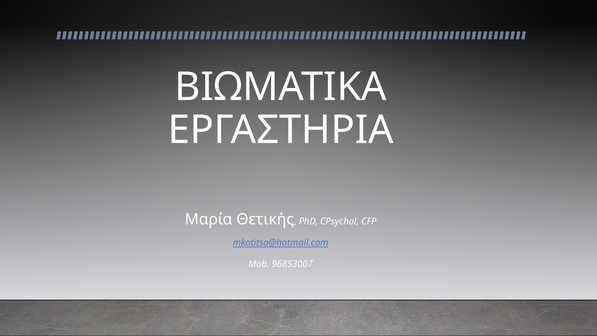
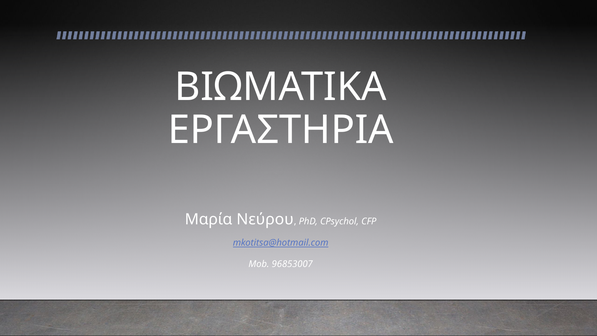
Θετικής: Θετικής -> Νεύρου
